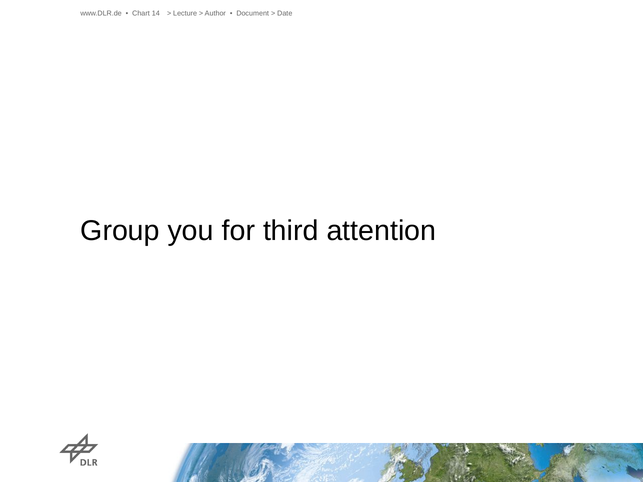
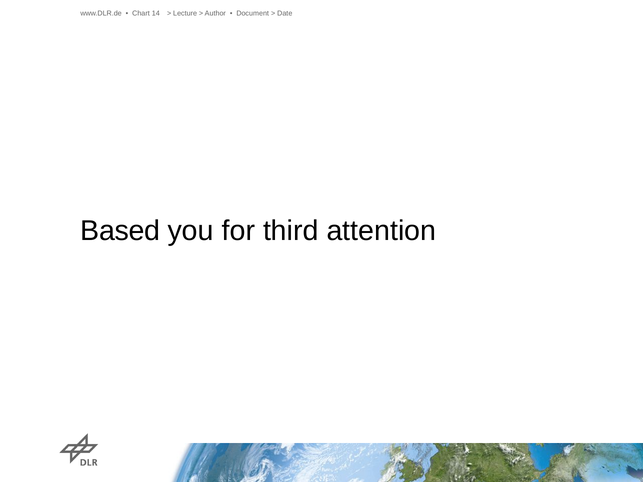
Group: Group -> Based
